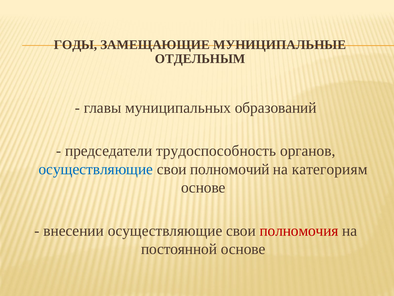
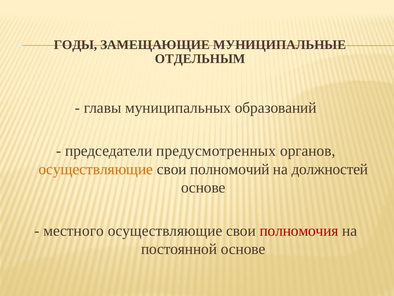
трудоспособность: трудоспособность -> предусмотренных
осуществляющие at (96, 169) colour: blue -> orange
категориям: категориям -> должностей
внесении: внесении -> местного
